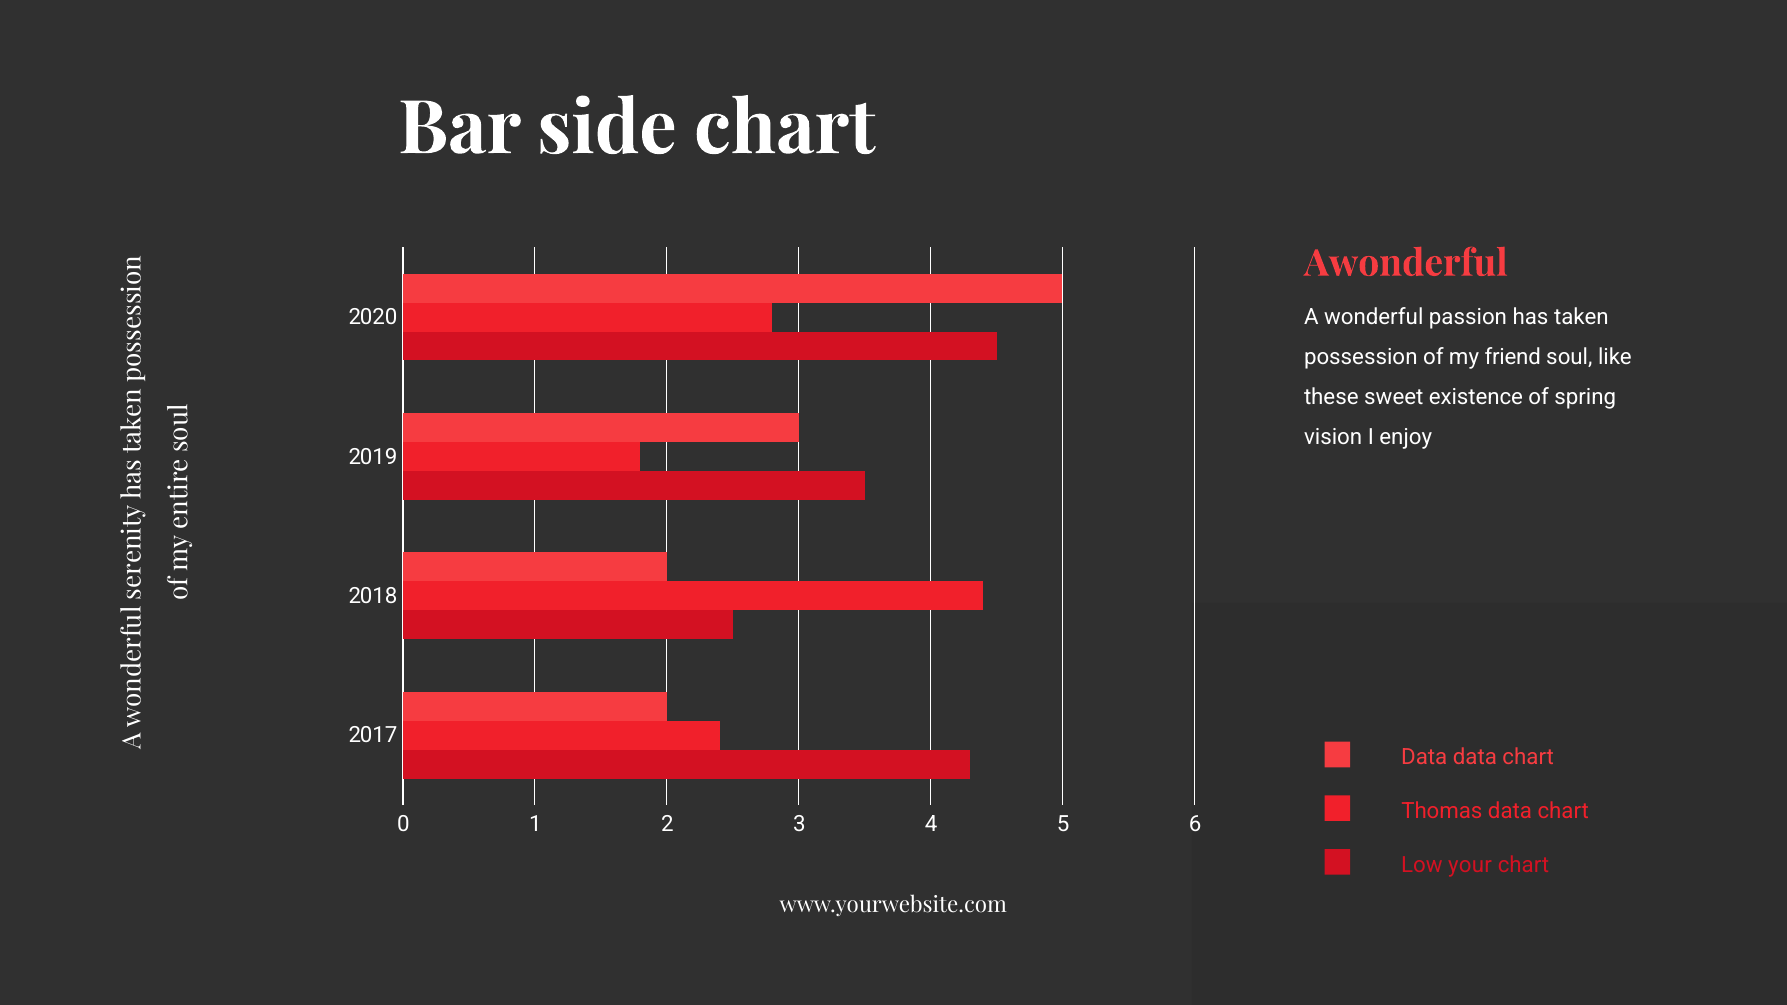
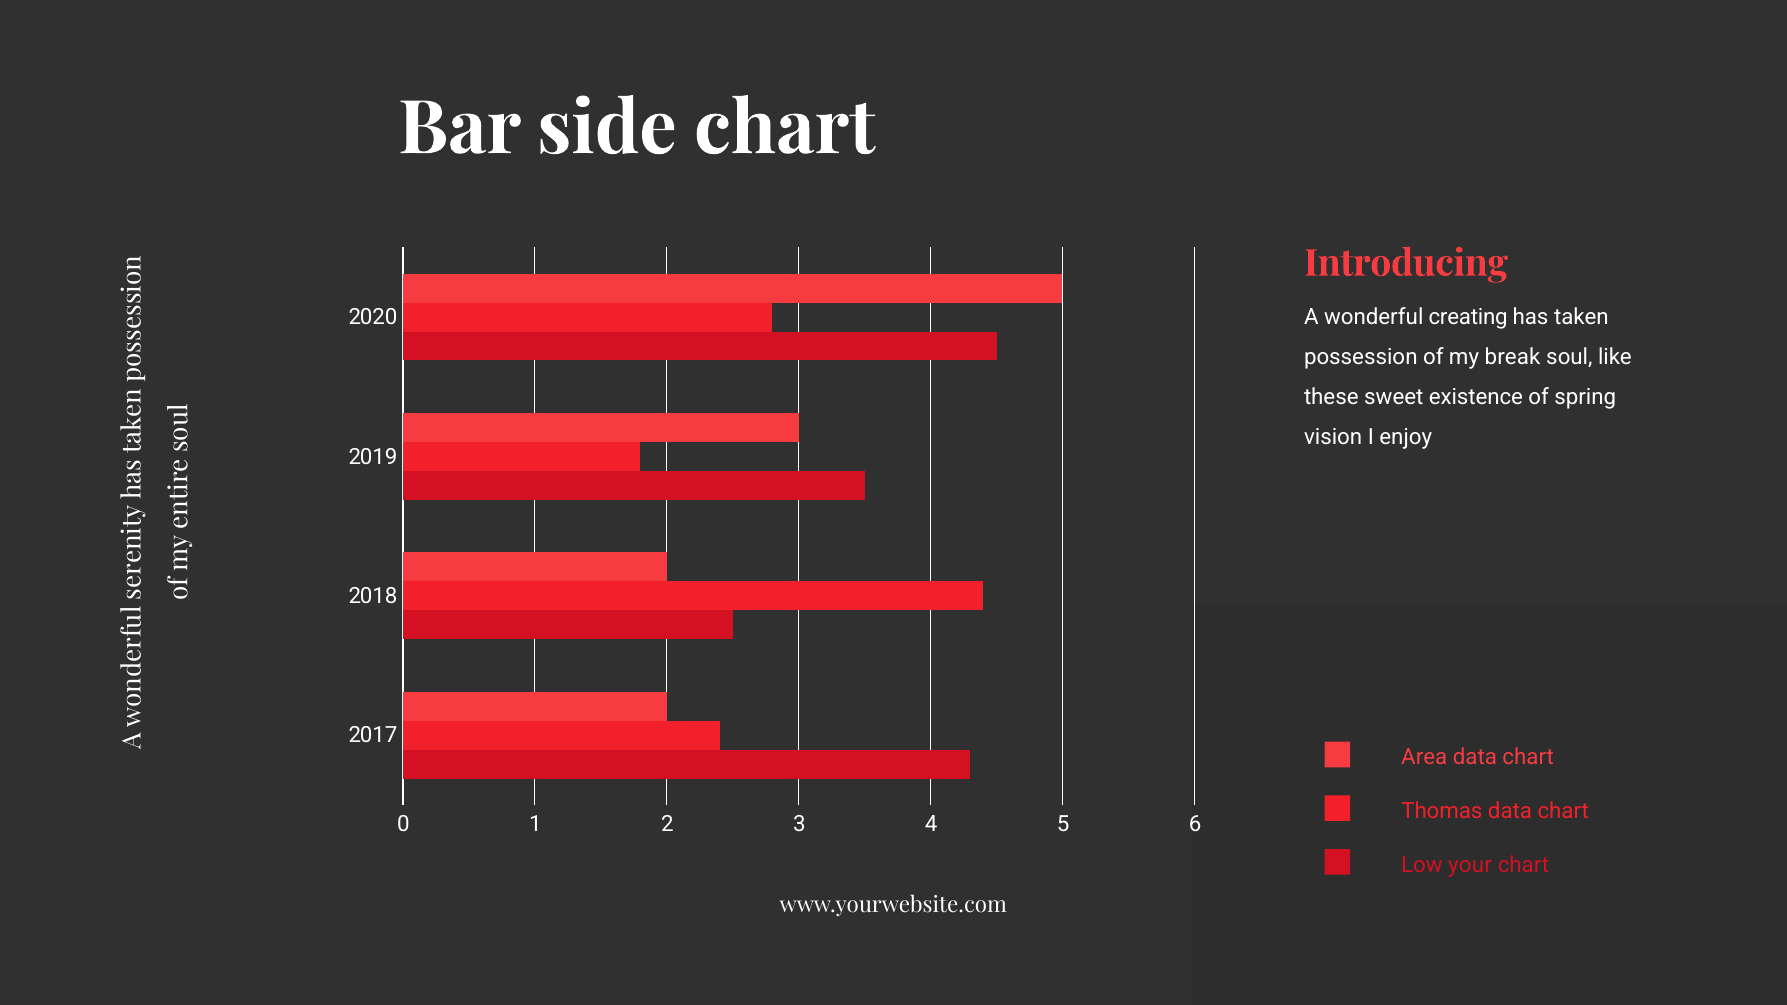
Awonderful: Awonderful -> Introducing
passion: passion -> creating
friend: friend -> break
Data at (1424, 758): Data -> Area
